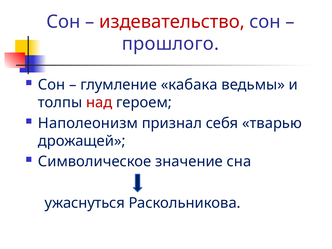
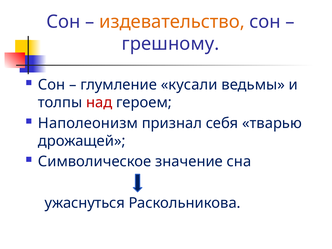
издевательство colour: red -> orange
прошлого: прошлого -> грешному
кабака: кабака -> кусали
